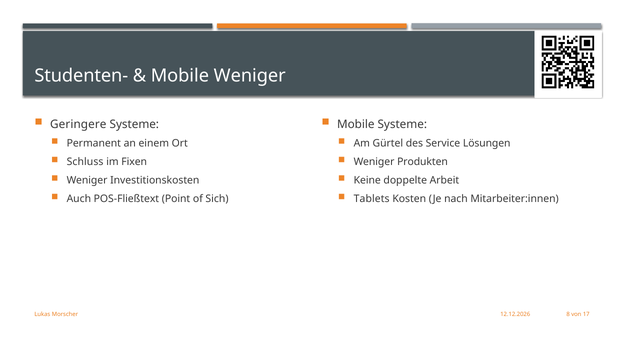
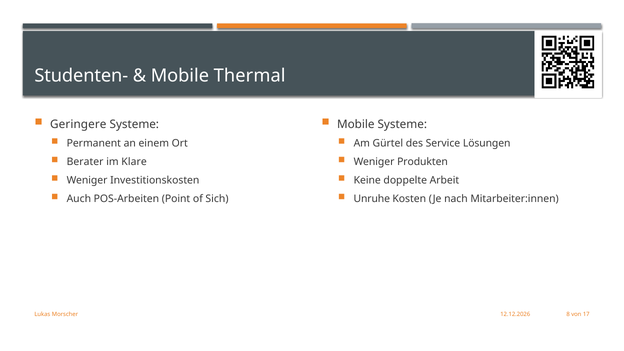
Mobile Weniger: Weniger -> Thermal
Schluss: Schluss -> Berater
Fixen: Fixen -> Klare
POS-Fließtext: POS-Fließtext -> POS-Arbeiten
Tablets: Tablets -> Unruhe
